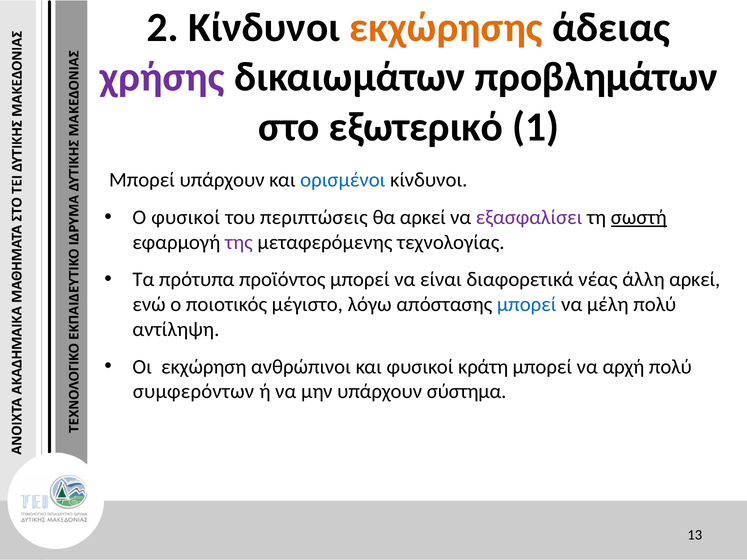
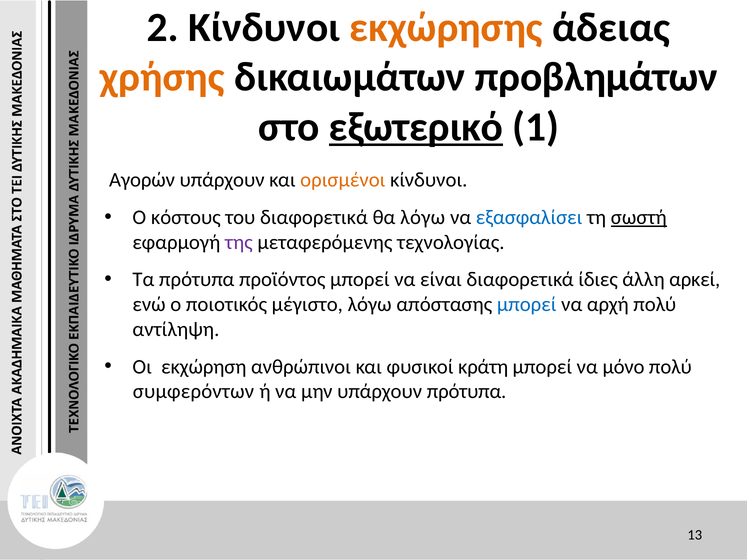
χρήσης colour: purple -> orange
εξωτερικό underline: none -> present
Μπορεί at (142, 180): Μπορεί -> Αγορών
ορισμένοι colour: blue -> orange
Ο φυσικοί: φυσικοί -> κόστους
του περιπτώσεις: περιπτώσεις -> διαφορετικά
θα αρκεί: αρκεί -> λόγω
εξασφαλίσει colour: purple -> blue
νέας: νέας -> ίδιες
μέλη: μέλη -> αρχή
αρχή: αρχή -> μόνο
υπάρχουν σύστημα: σύστημα -> πρότυπα
